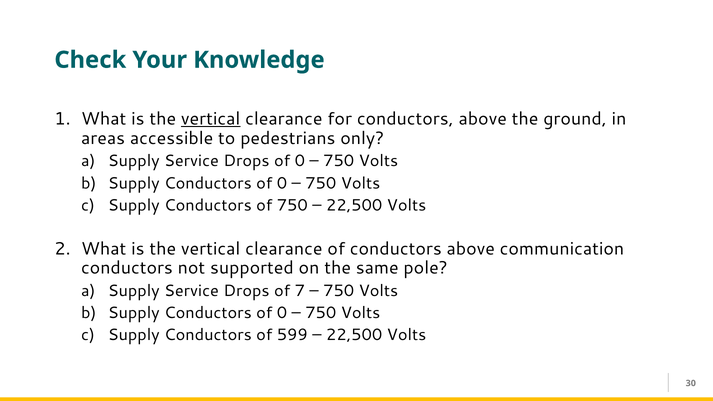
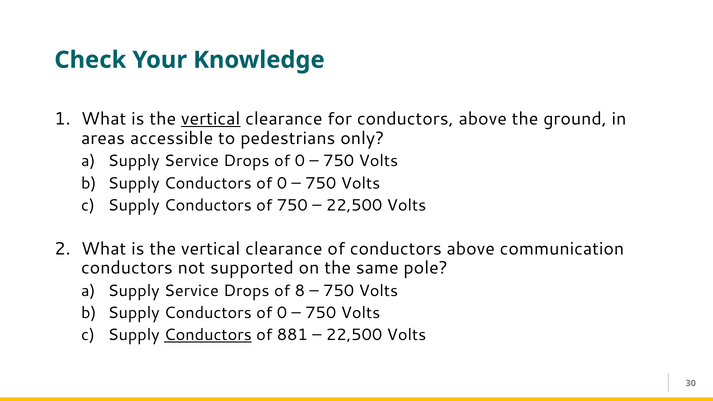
7: 7 -> 8
Conductors at (208, 335) underline: none -> present
599: 599 -> 881
